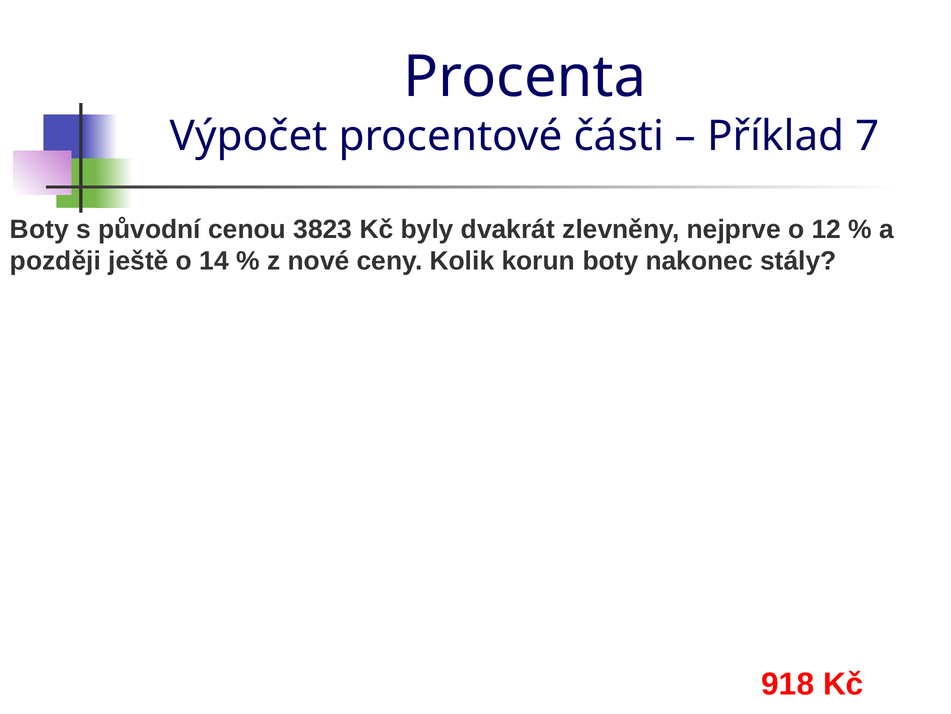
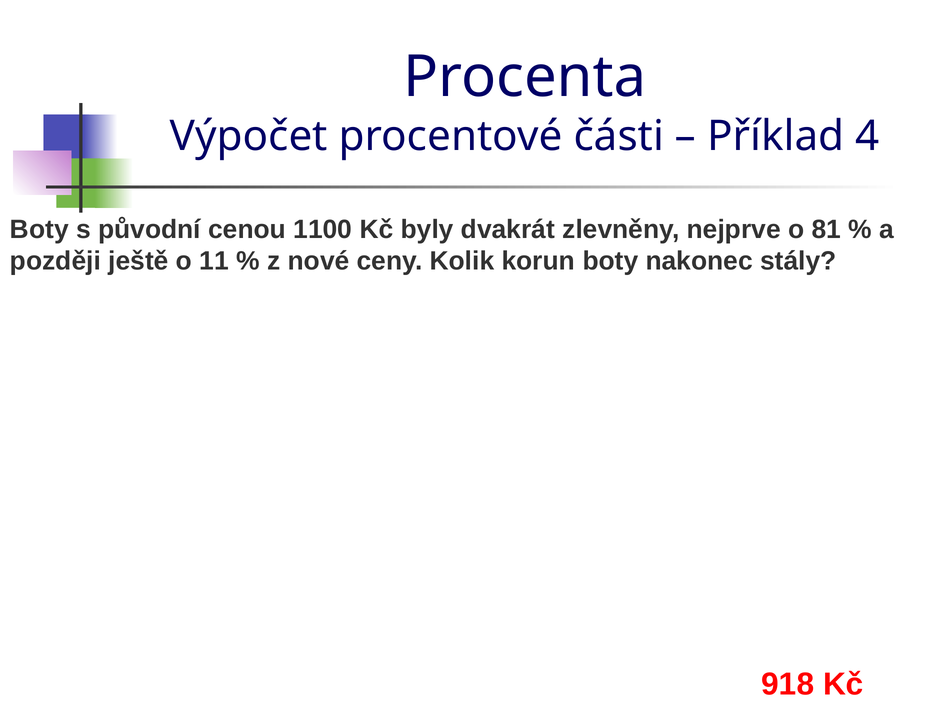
7: 7 -> 4
3823: 3823 -> 1100
12: 12 -> 81
14: 14 -> 11
